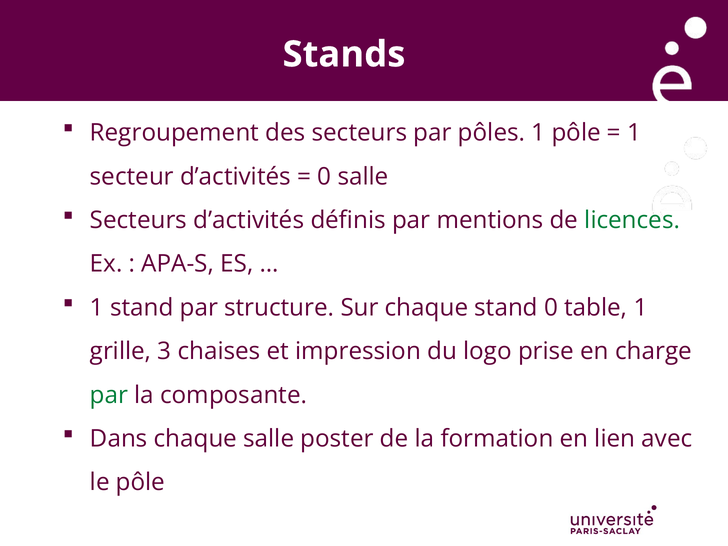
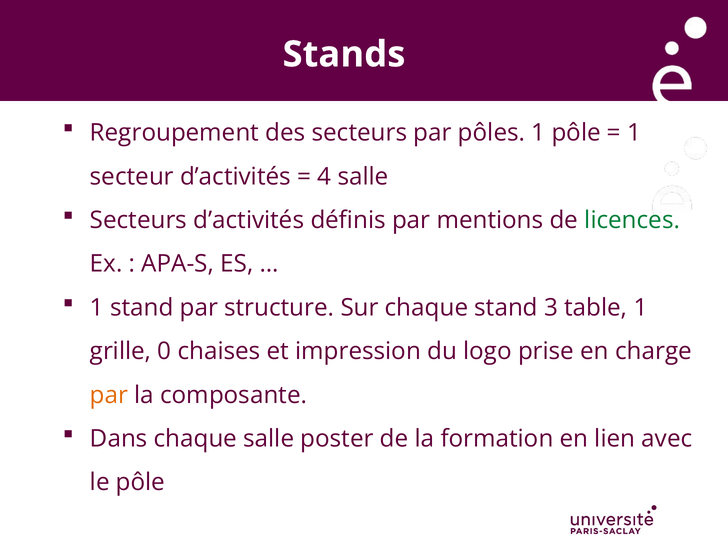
0 at (324, 177): 0 -> 4
stand 0: 0 -> 3
3: 3 -> 0
par at (109, 395) colour: green -> orange
